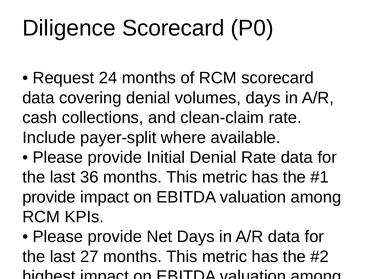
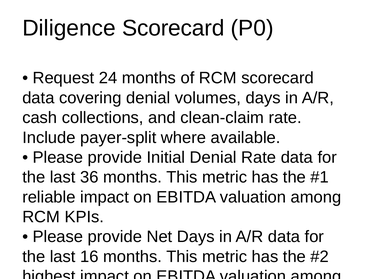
provide at (49, 197): provide -> reliable
27: 27 -> 16
